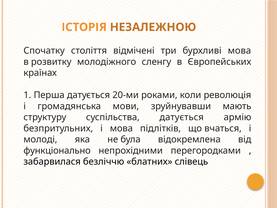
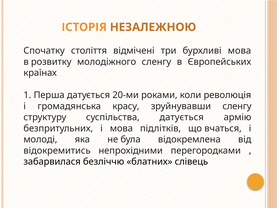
мови: мови -> красу
зруйнувавши мають: мають -> сленгу
функціонально: функціонально -> відокремитись
